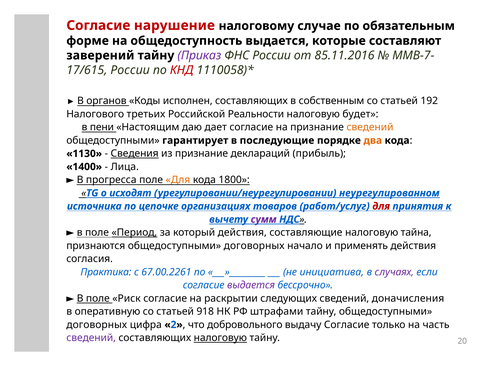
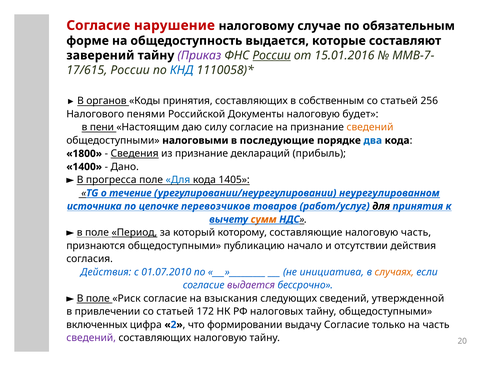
России at (272, 55) underline: none -> present
85.11.2016: 85.11.2016 -> 15.01.2016
КНД colour: red -> blue
Коды исполнен: исполнен -> принятия
192: 192 -> 256
третьих: третьих -> пенями
Реальности: Реальности -> Документы
дает: дает -> силу
гарантирует: гарантирует -> налоговыми
два colour: orange -> blue
1130: 1130 -> 1800
Лица: Лица -> Дано
Для at (178, 180) colour: orange -> blue
1800: 1800 -> 1405
исходят: исходят -> течение
организациях: организациях -> перевозчиков
для at (381, 206) colour: red -> black
сумм colour: purple -> orange
который действия: действия -> которому
налоговую тайна: тайна -> часть
признаются общедоступными договорных: договорных -> публикацию
применять: применять -> отсутствии
Практика at (106, 272): Практика -> Действия
67.00.2261: 67.00.2261 -> 01.07.2010
случаях colour: purple -> orange
раскрытии: раскрытии -> взыскания
доначисления: доначисления -> утвержденной
оперативную: оперативную -> привлечении
918: 918 -> 172
штрафами: штрафами -> налоговых
договорных at (97, 325): договорных -> включенных
добровольного: добровольного -> формировании
налоговую at (220, 338) underline: present -> none
